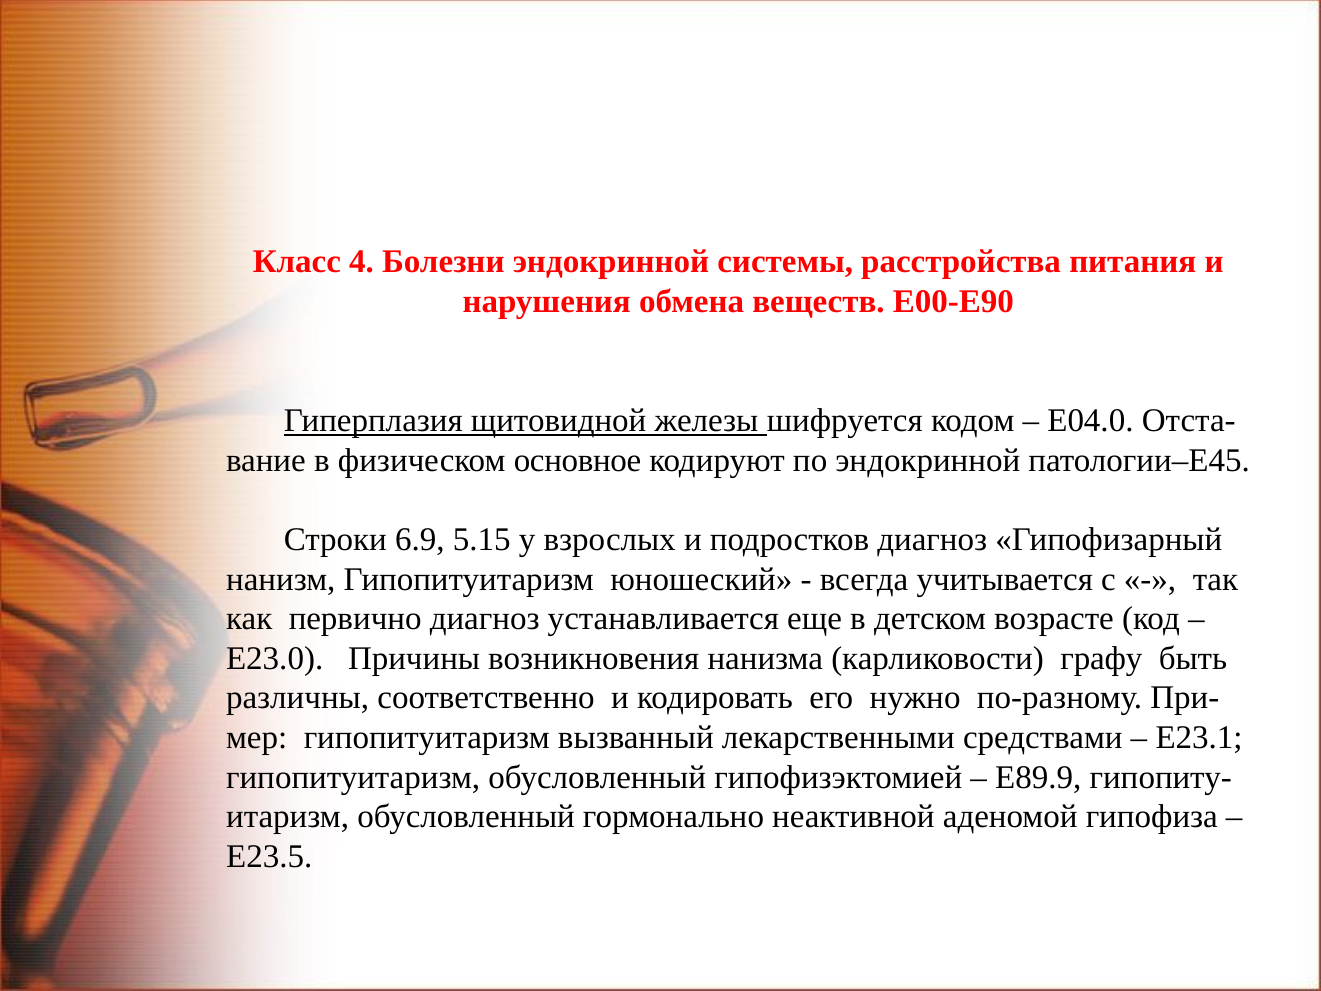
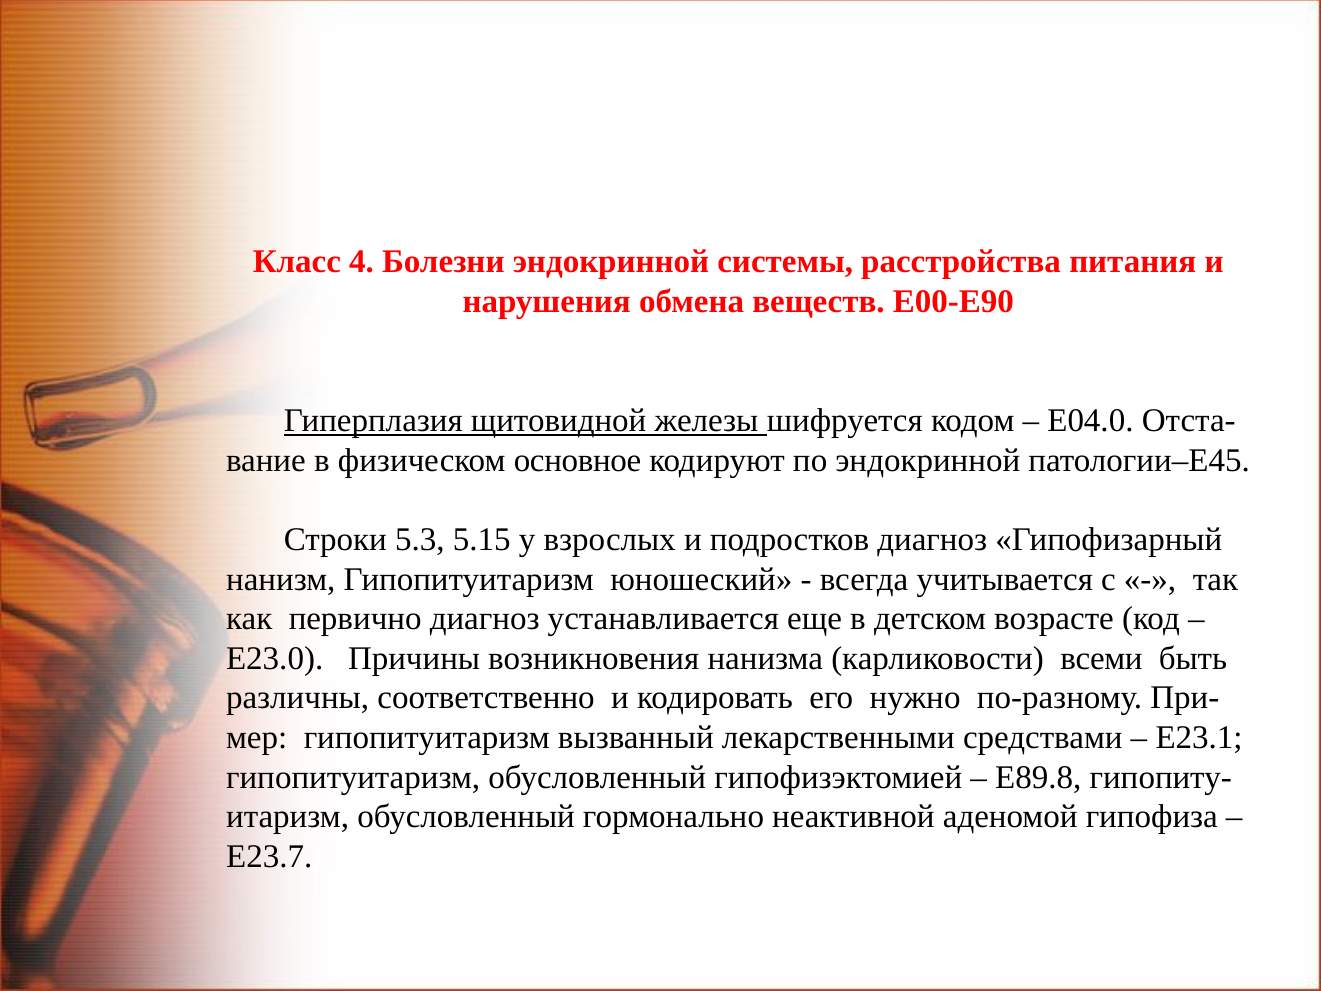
6.9: 6.9 -> 5.3
графу: графу -> всеми
Е89.9: Е89.9 -> Е89.8
Е23.5: Е23.5 -> Е23.7
